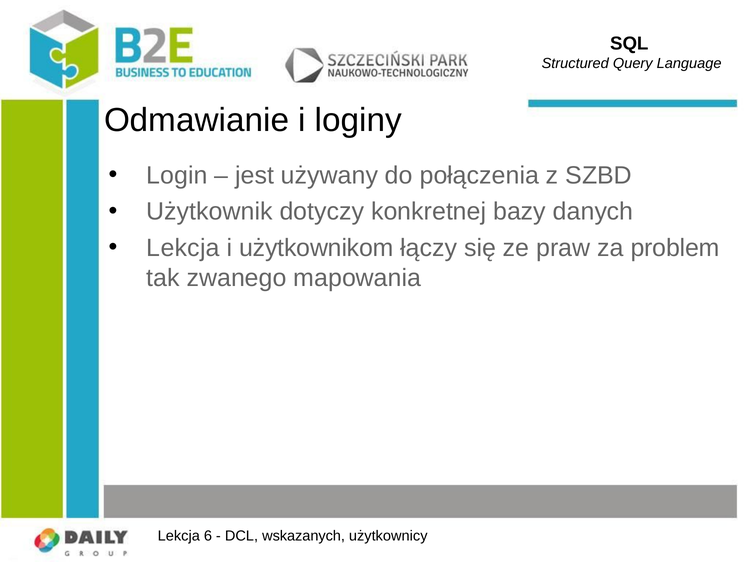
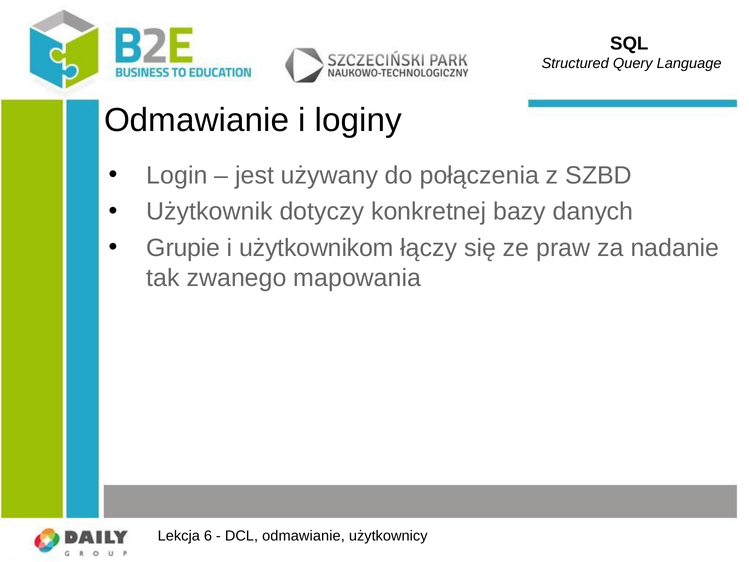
Lekcja at (183, 248): Lekcja -> Grupie
problem: problem -> nadanie
DCL wskazanych: wskazanych -> odmawianie
